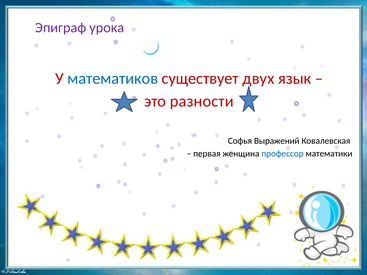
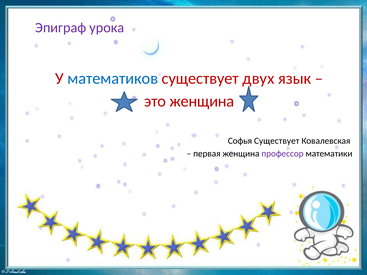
это разности: разности -> женщина
Софья Выражений: Выражений -> Существует
профессор colour: blue -> purple
